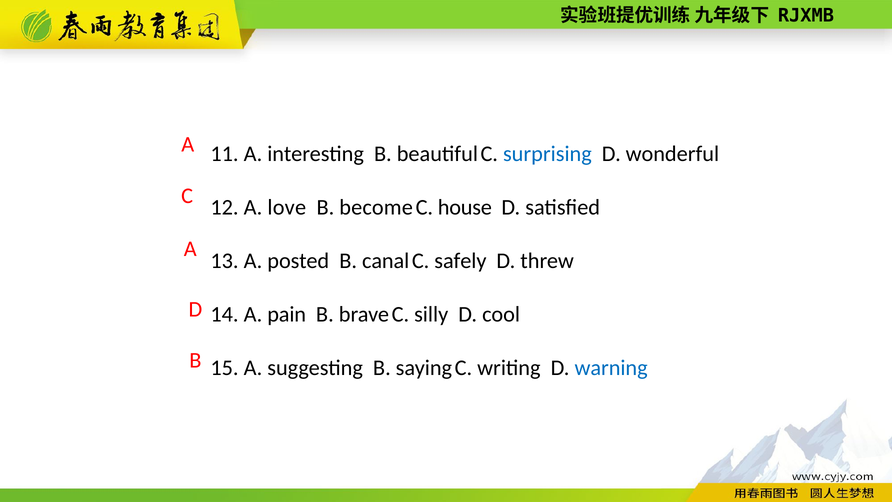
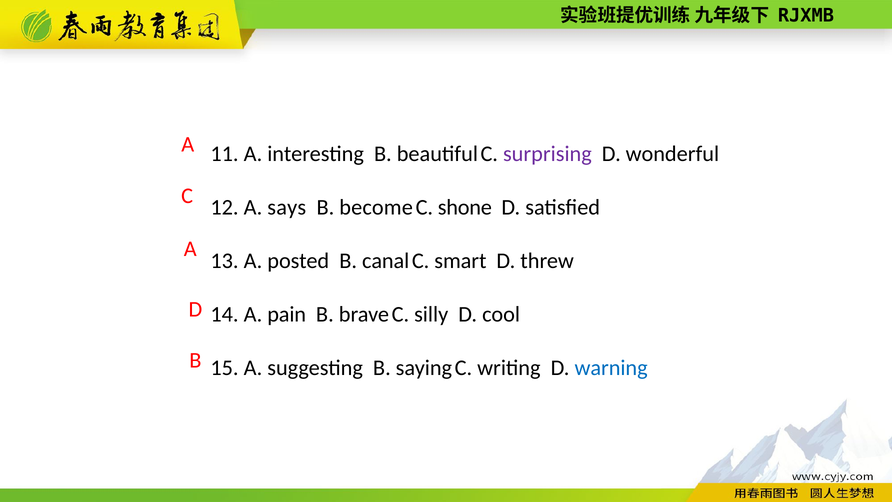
surprising colour: blue -> purple
love: love -> says
house: house -> shone
safely: safely -> smart
